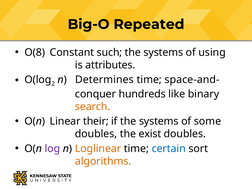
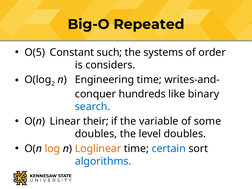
O(8: O(8 -> O(5
using: using -> order
attributes: attributes -> considers
Determines: Determines -> Engineering
space-and-: space-and- -> writes-and-
search colour: orange -> blue
if the systems: systems -> variable
exist: exist -> level
log colour: purple -> orange
algorithms colour: orange -> blue
